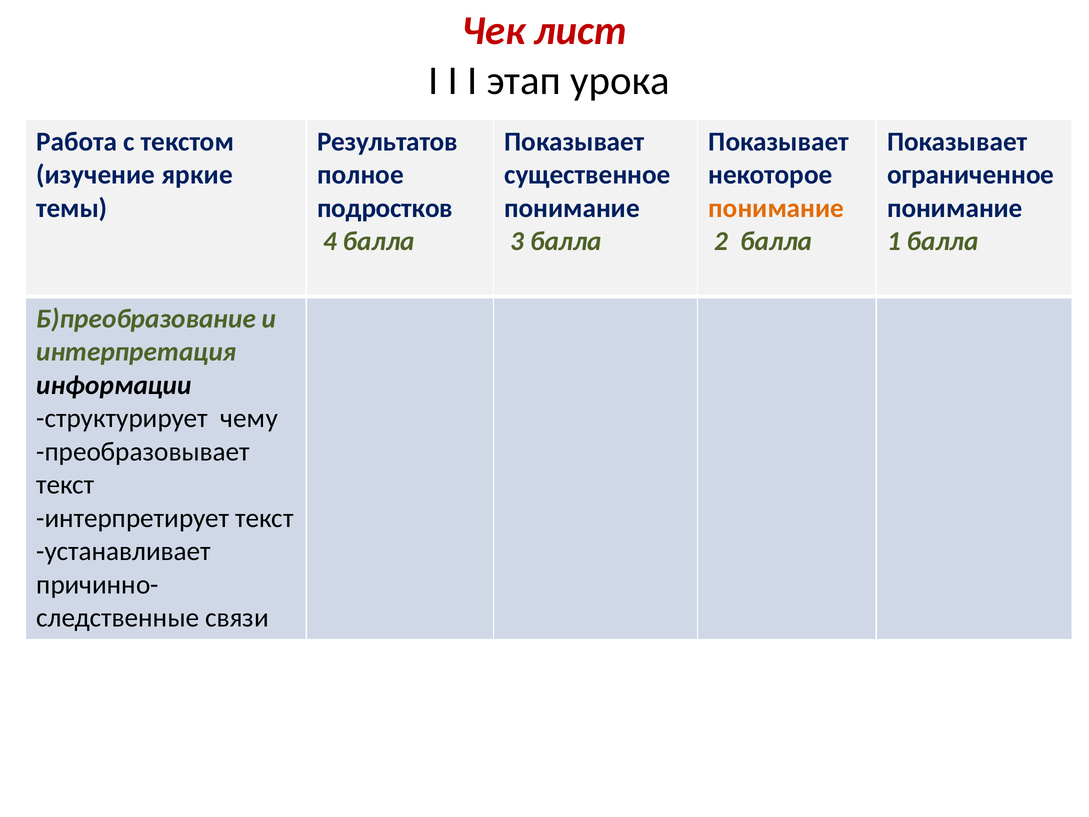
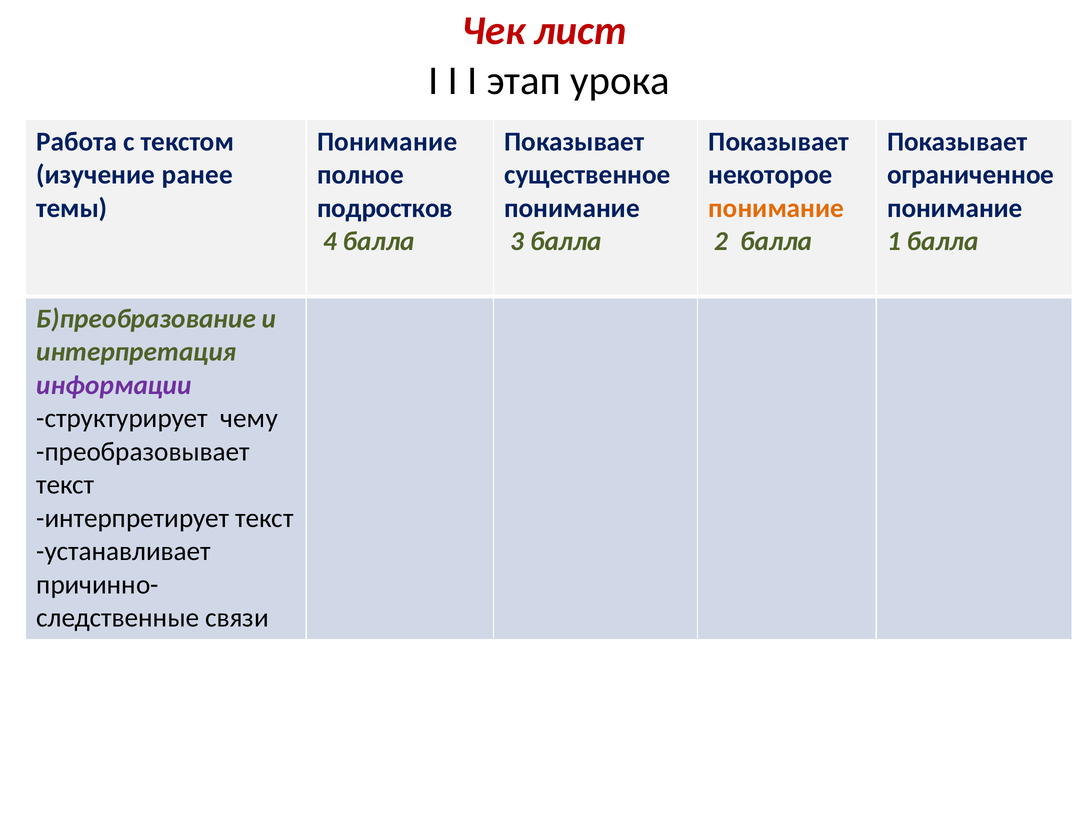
Результатов at (387, 142): Результатов -> Понимание
яркие: яркие -> ранее
информации colour: black -> purple
